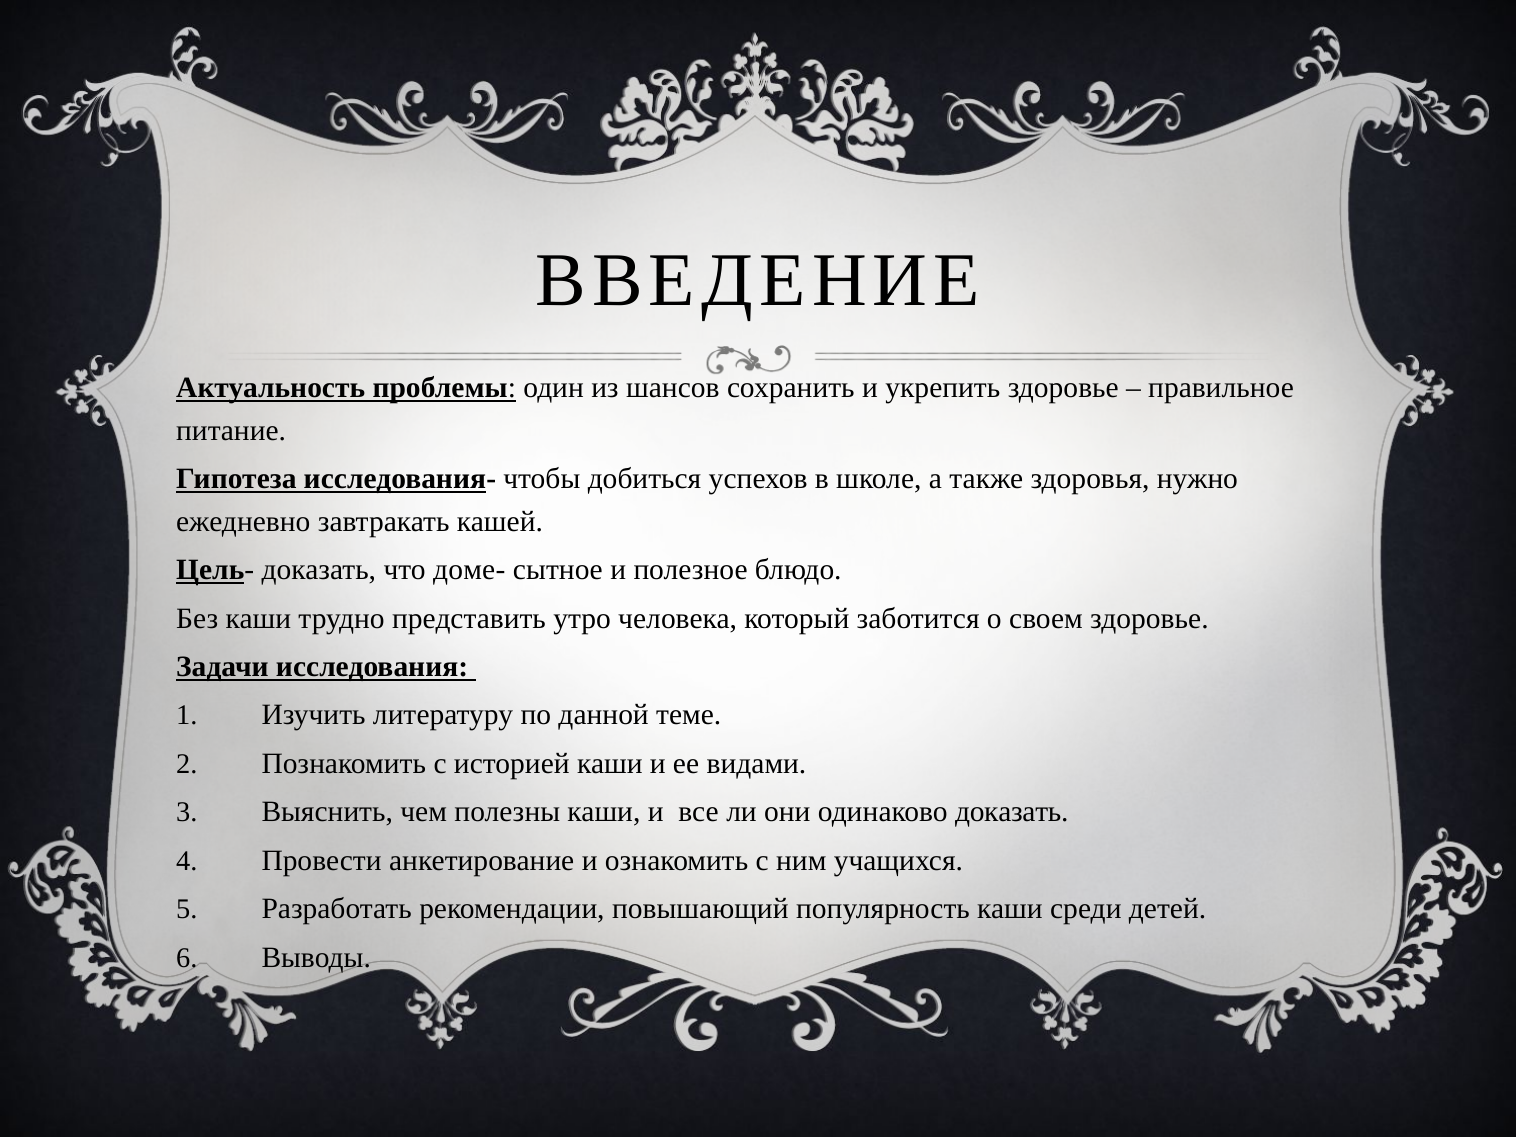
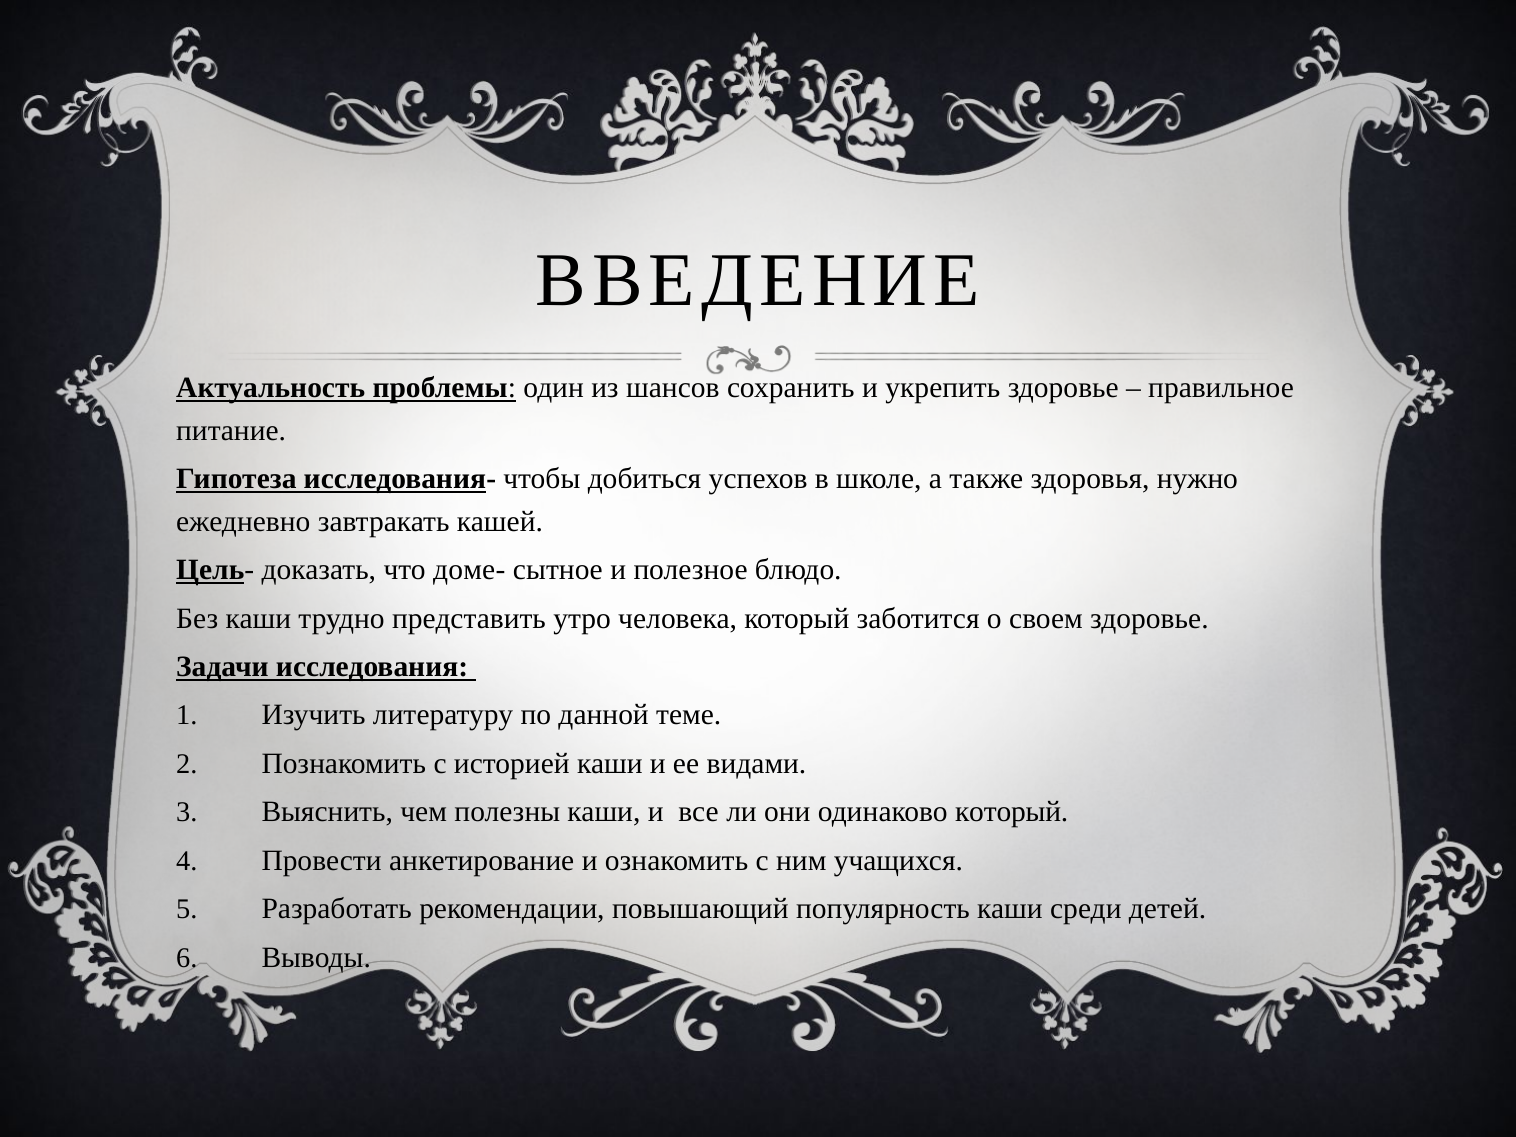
одинаково доказать: доказать -> который
